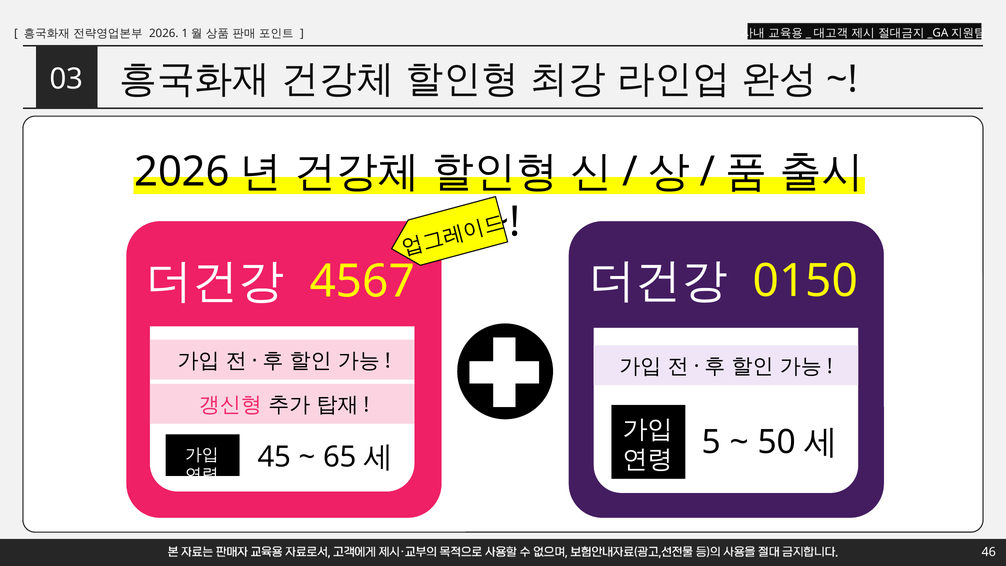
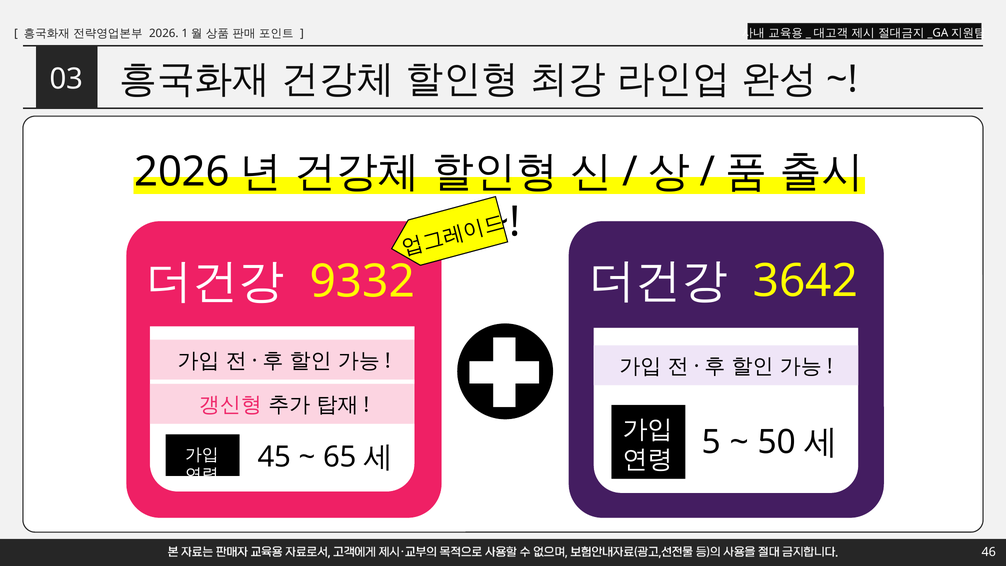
0150: 0150 -> 3642
4567: 4567 -> 9332
